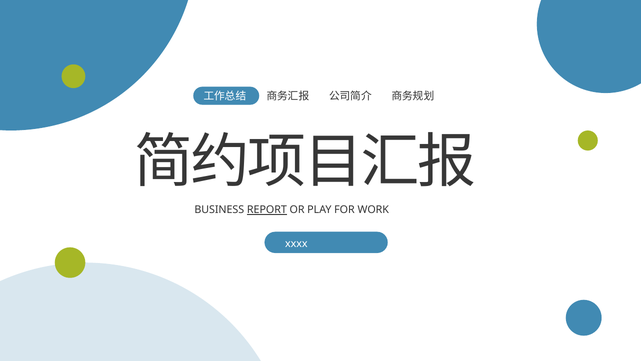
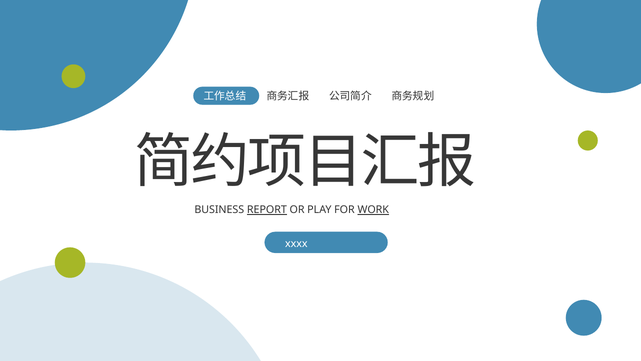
WORK underline: none -> present
